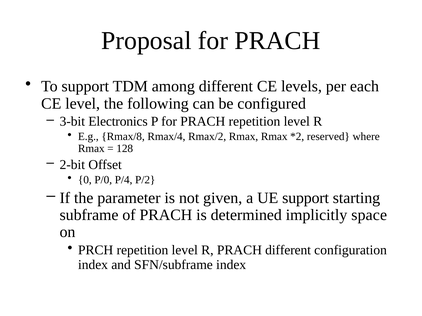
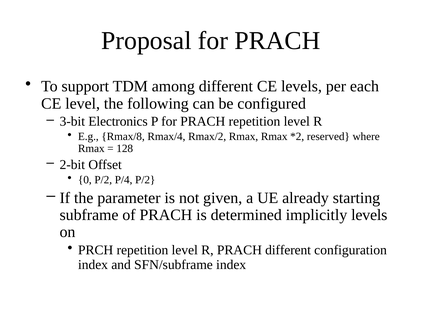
0 P/0: P/0 -> P/2
UE support: support -> already
implicitly space: space -> levels
